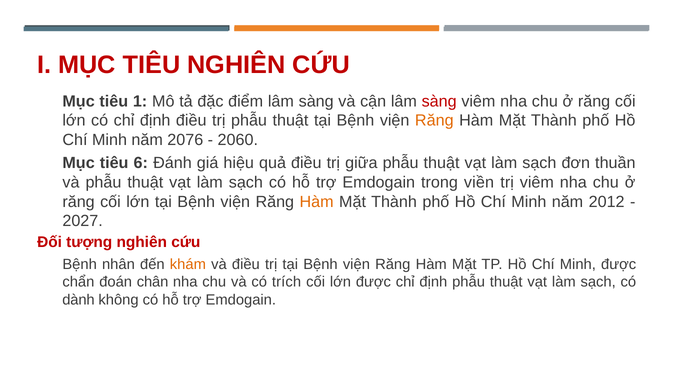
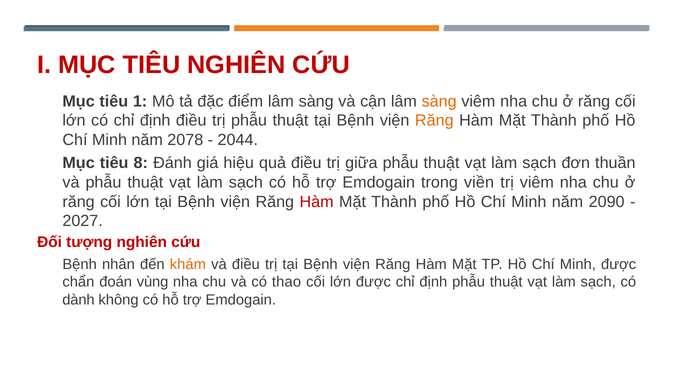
sàng at (439, 101) colour: red -> orange
2076: 2076 -> 2078
2060: 2060 -> 2044
6: 6 -> 8
Hàm at (317, 202) colour: orange -> red
2012: 2012 -> 2090
chân: chân -> vùng
trích: trích -> thao
